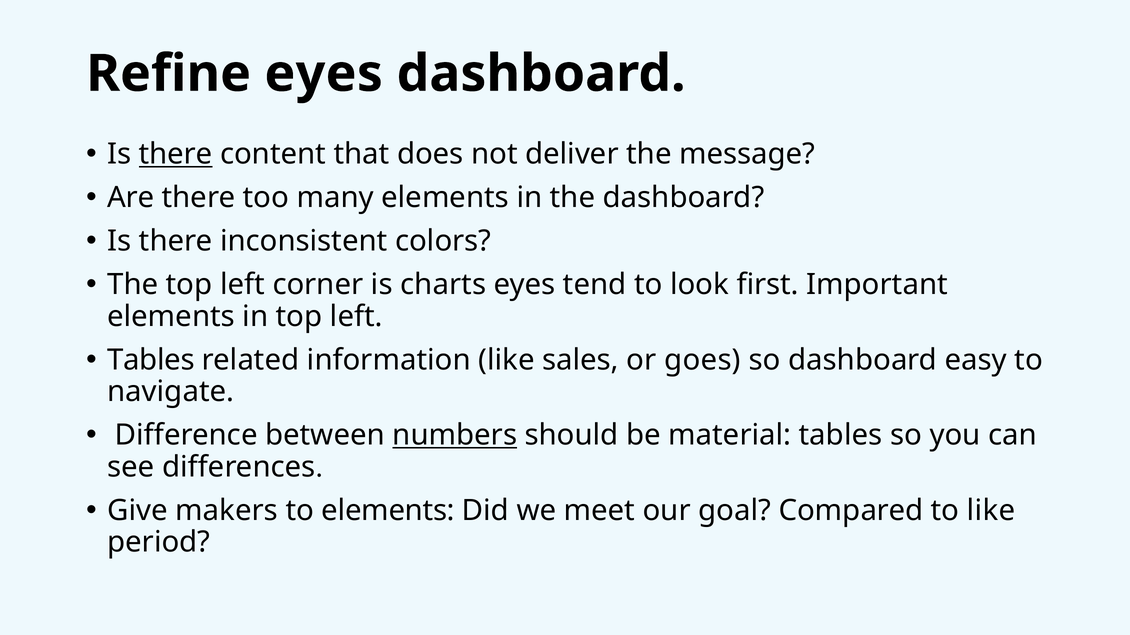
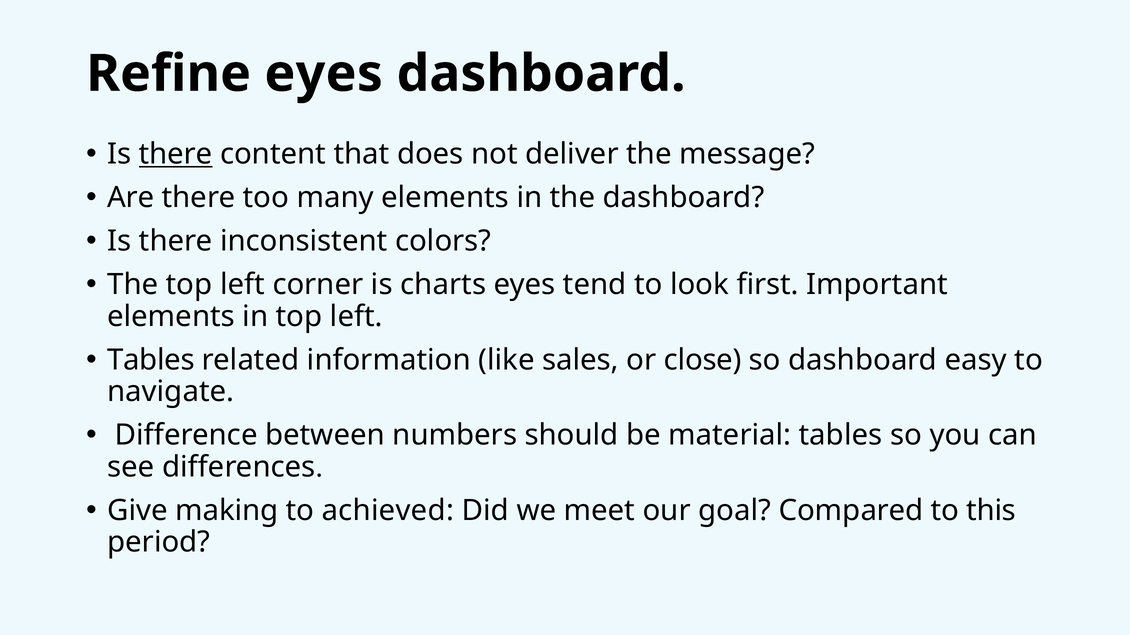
goes: goes -> close
numbers underline: present -> none
makers: makers -> making
to elements: elements -> achieved
to like: like -> this
